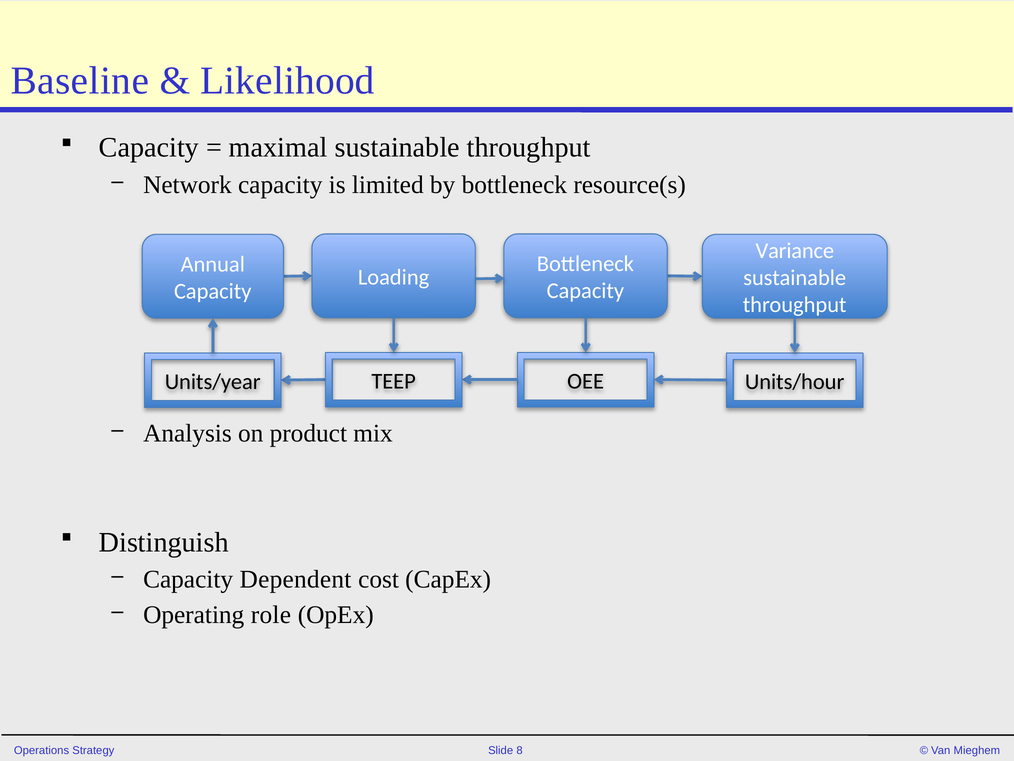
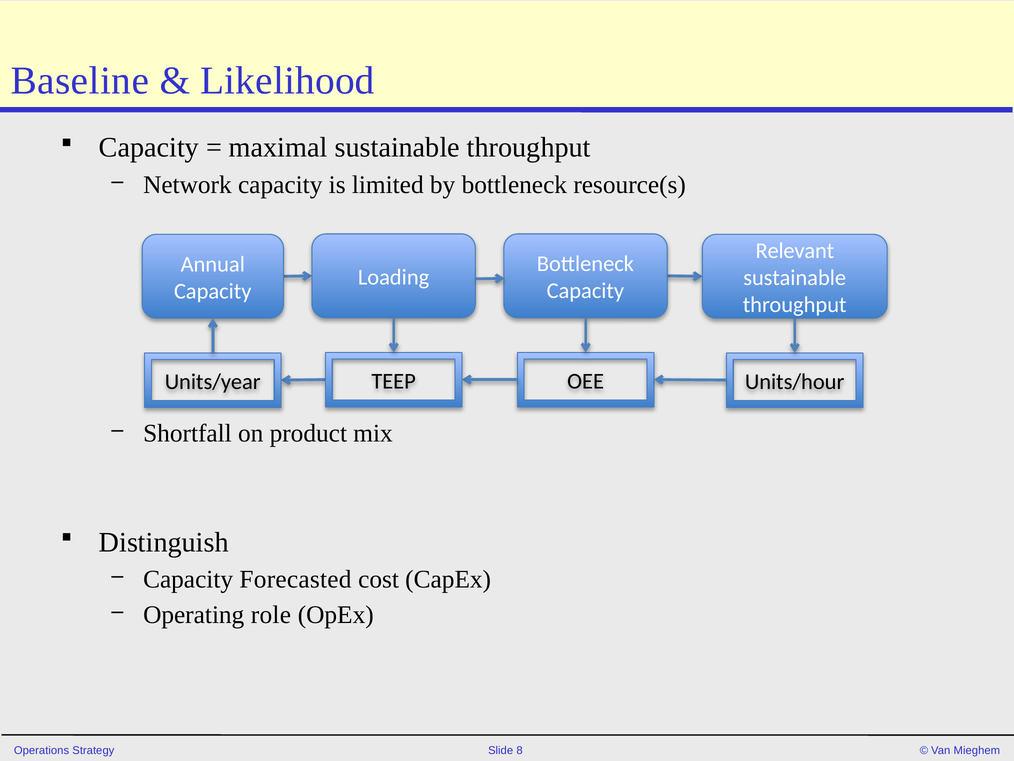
Variance: Variance -> Relevant
Analysis: Analysis -> Shortfall
Dependent: Dependent -> Forecasted
